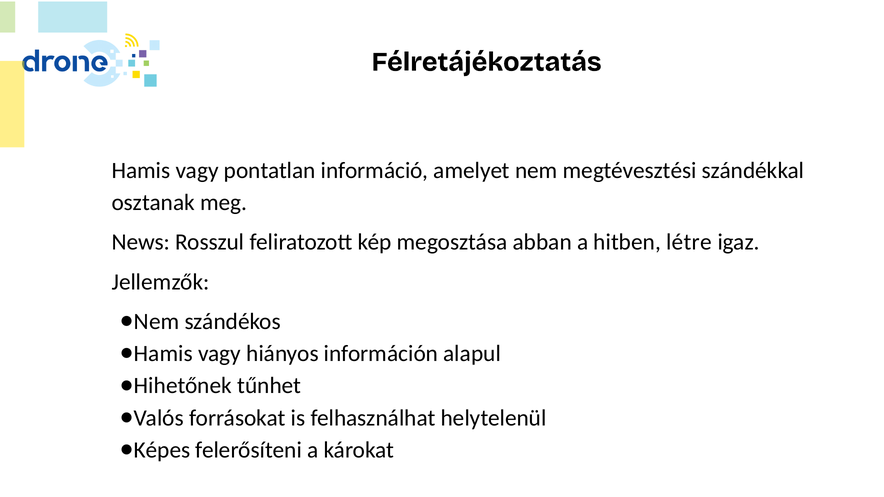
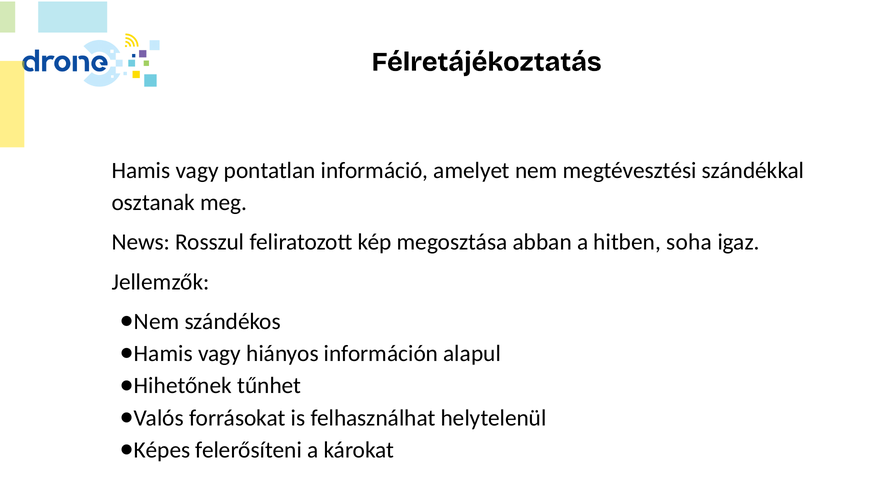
létre: létre -> soha
